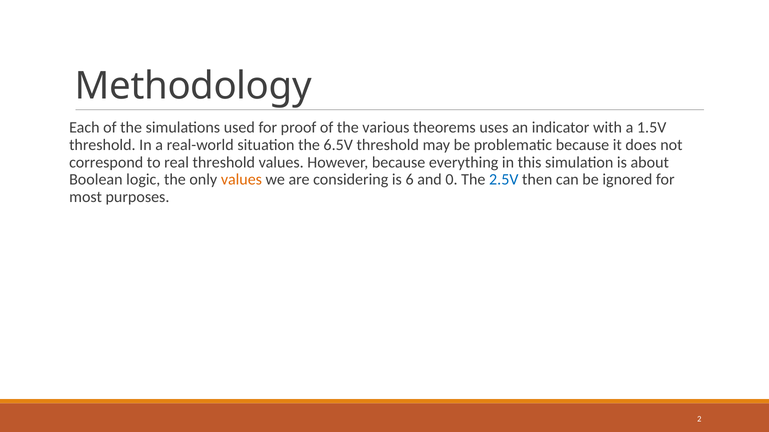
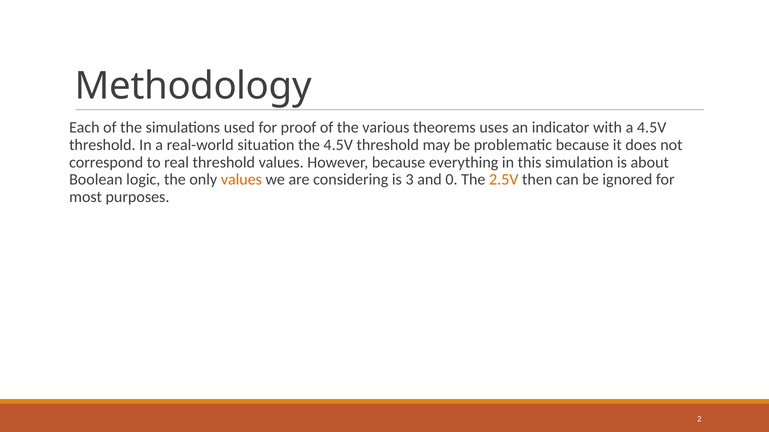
a 1.5V: 1.5V -> 4.5V
the 6.5V: 6.5V -> 4.5V
6: 6 -> 3
2.5V colour: blue -> orange
